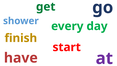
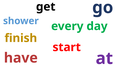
get colour: green -> black
